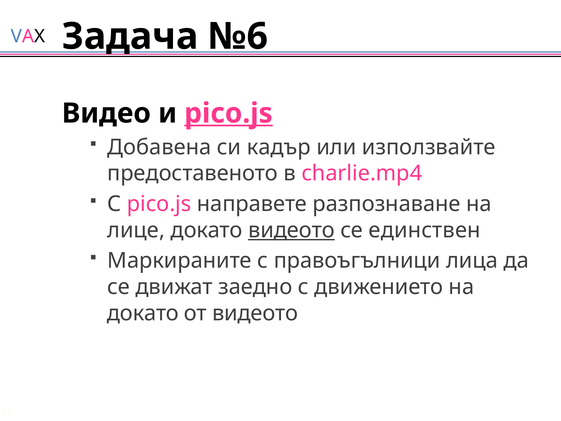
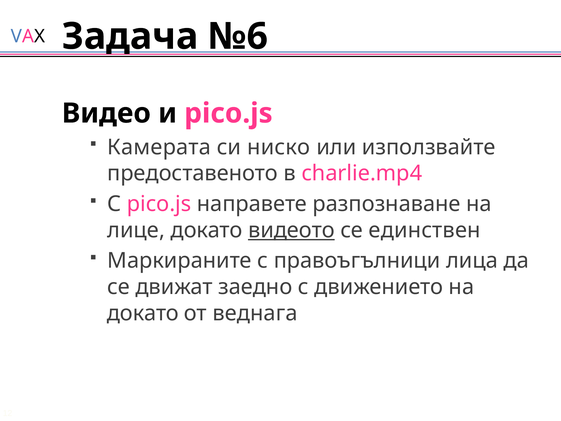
pico.js at (228, 113) underline: present -> none
Добавена: Добавена -> Камерата
кадър: кадър -> ниско
от видеото: видеото -> веднага
